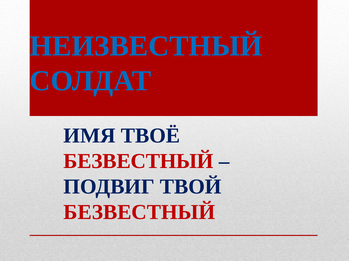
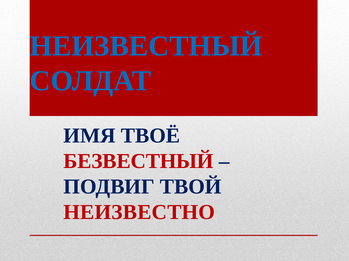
БЕЗВЕСТНЫЙ at (139, 213): БЕЗВЕСТНЫЙ -> НЕИЗВЕСТНО
